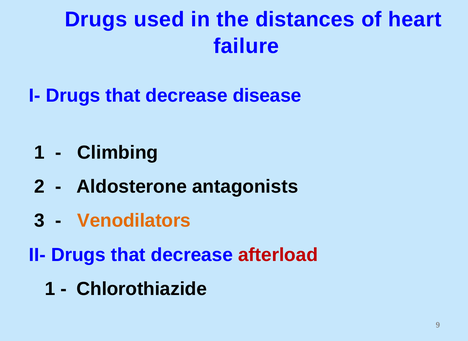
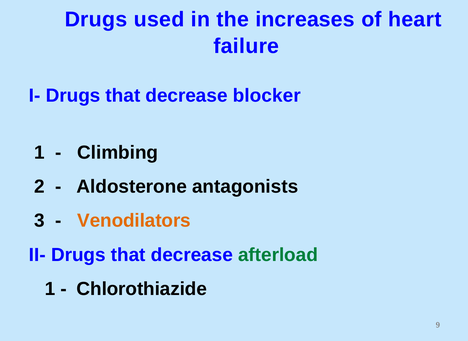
distances: distances -> increases
disease: disease -> blocker
afterload colour: red -> green
